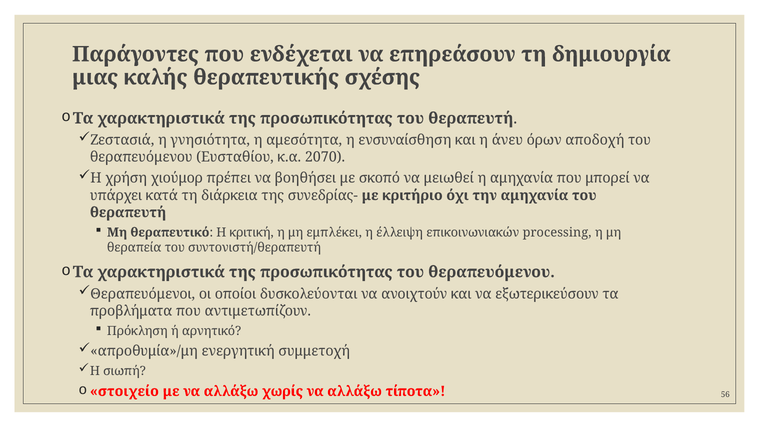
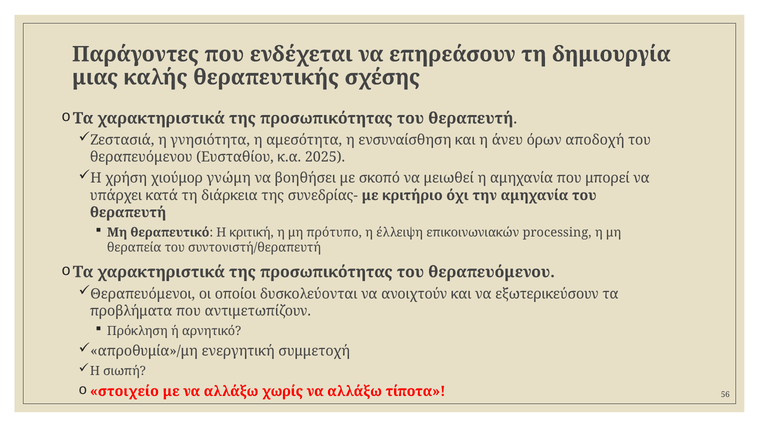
2070: 2070 -> 2025
πρέπει: πρέπει -> γνώμη
εμπλέκει: εμπλέκει -> πρότυπο
